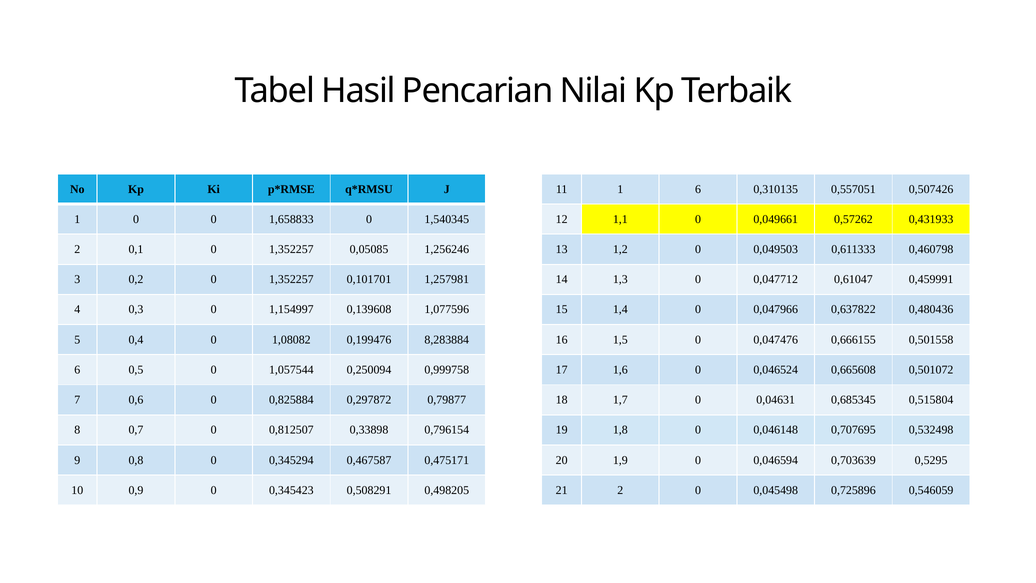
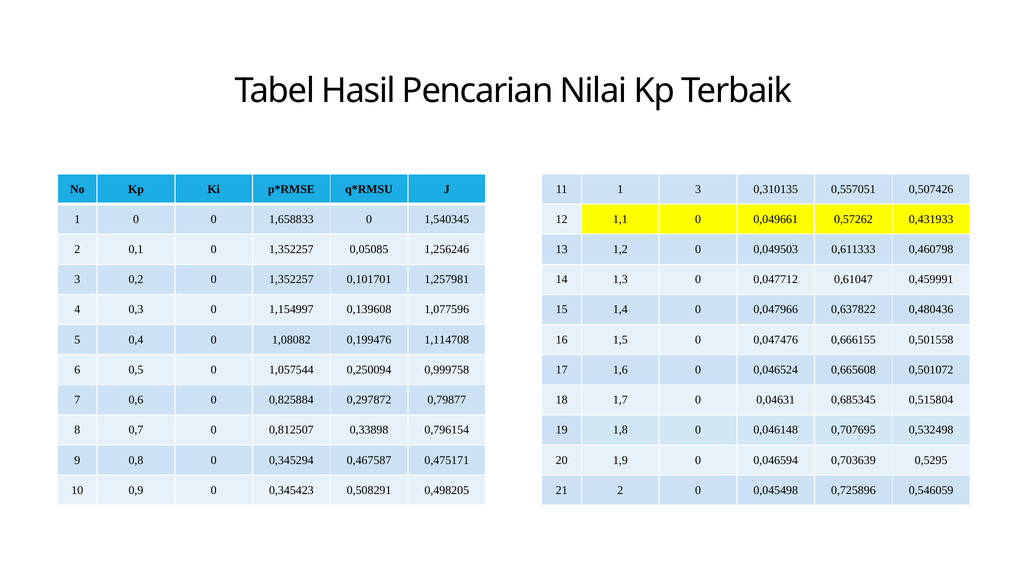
1 6: 6 -> 3
8,283884: 8,283884 -> 1,114708
